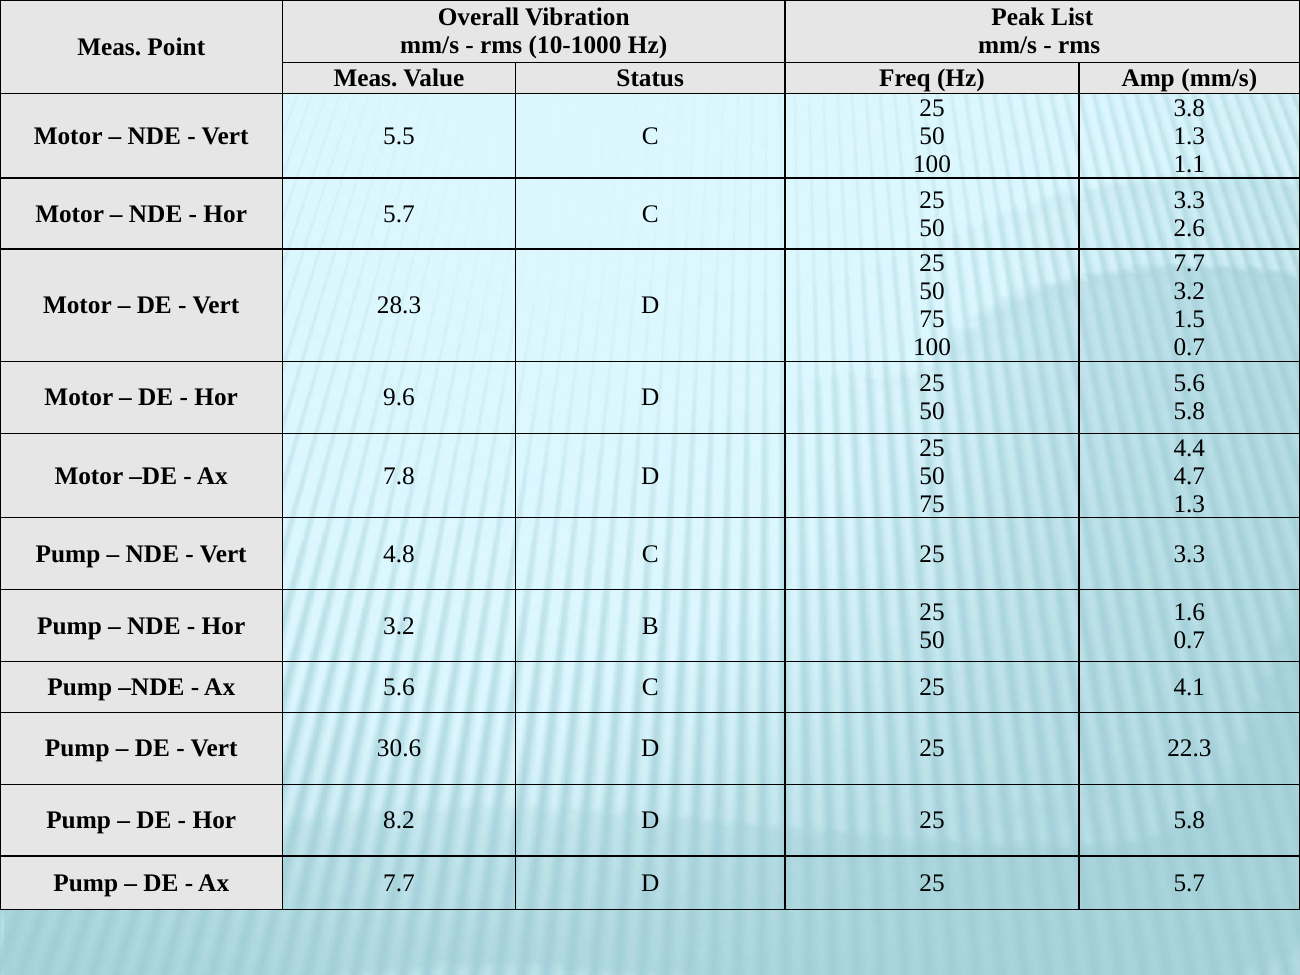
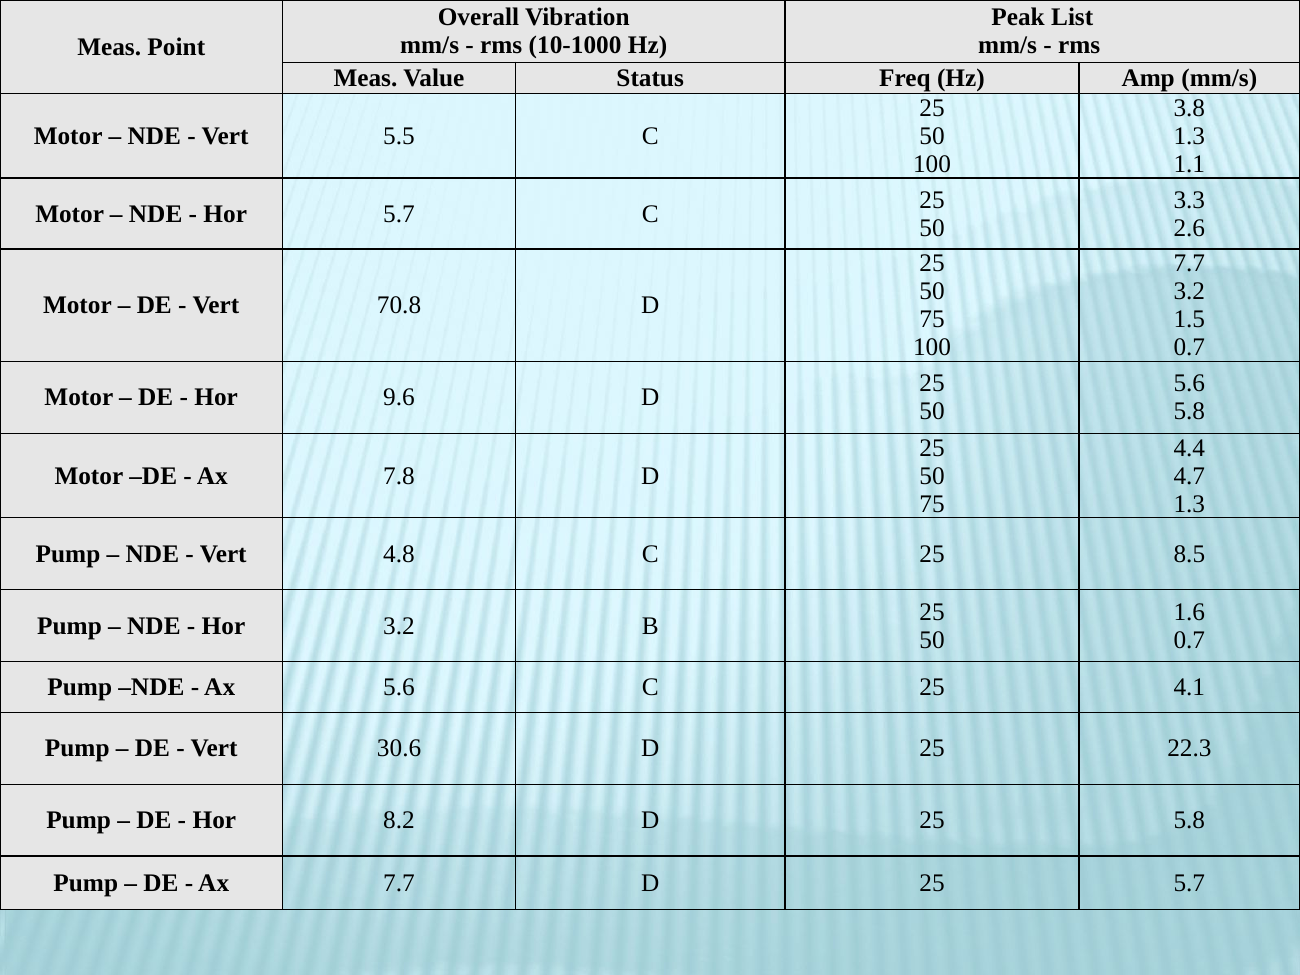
28.3: 28.3 -> 70.8
25 3.3: 3.3 -> 8.5
